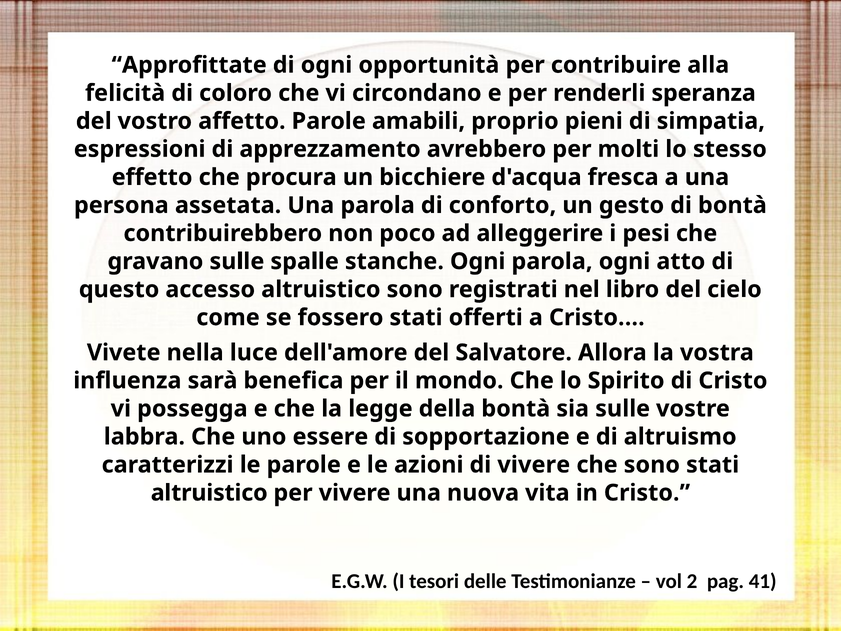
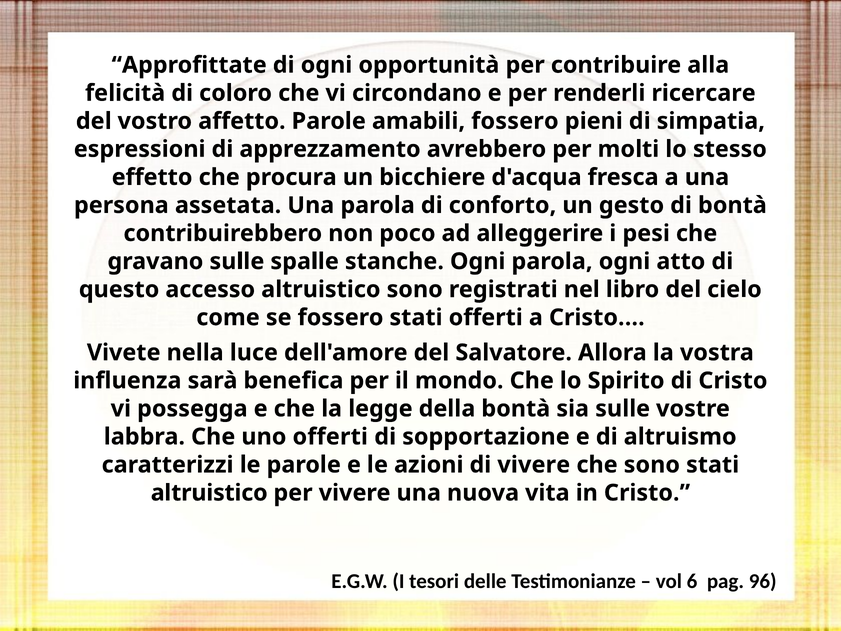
speranza: speranza -> ricercare
amabili proprio: proprio -> fossero
uno essere: essere -> offerti
2: 2 -> 6
41: 41 -> 96
